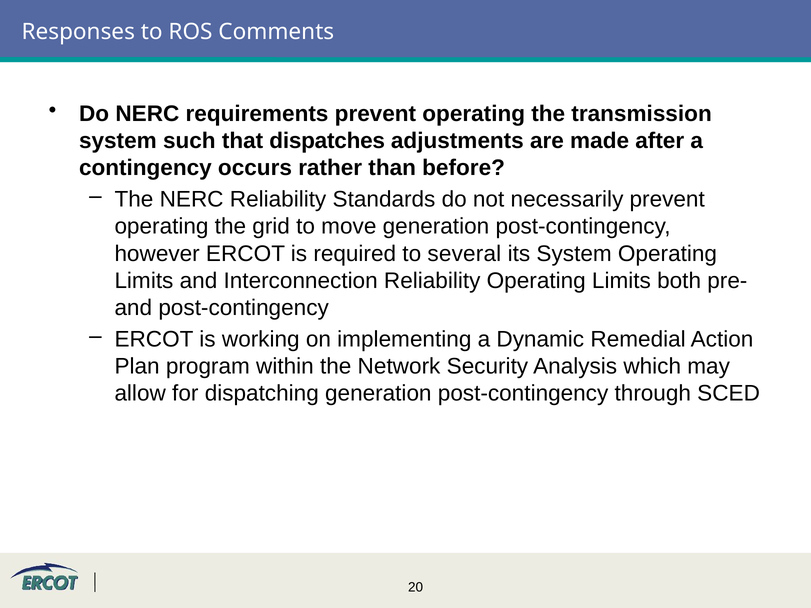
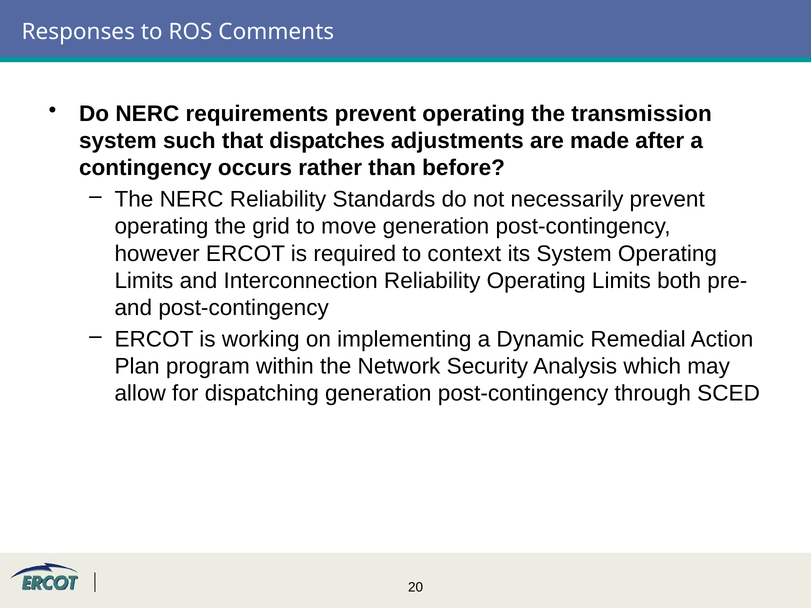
several: several -> context
